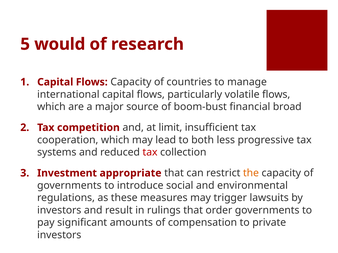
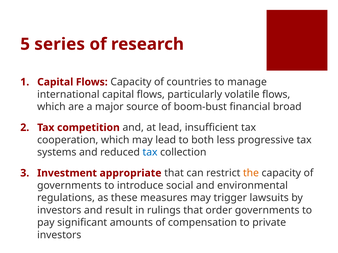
would: would -> series
at limit: limit -> lead
tax at (150, 153) colour: red -> blue
